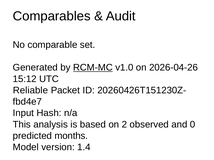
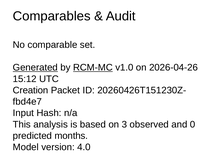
Generated underline: none -> present
Reliable: Reliable -> Creation
2: 2 -> 3
1.4: 1.4 -> 4.0
